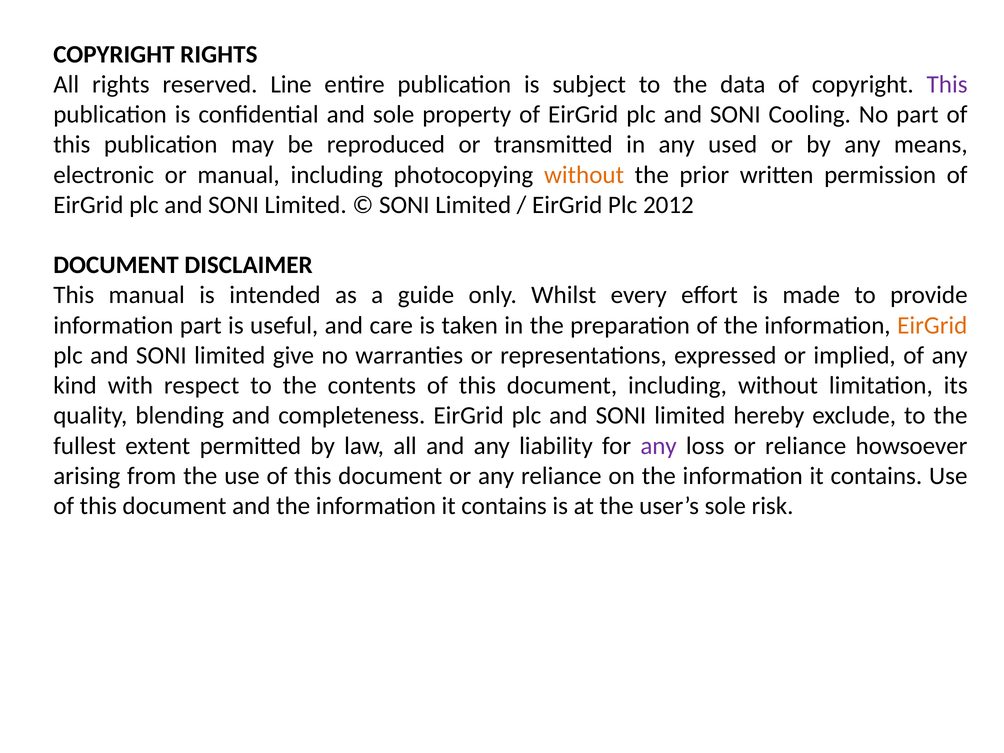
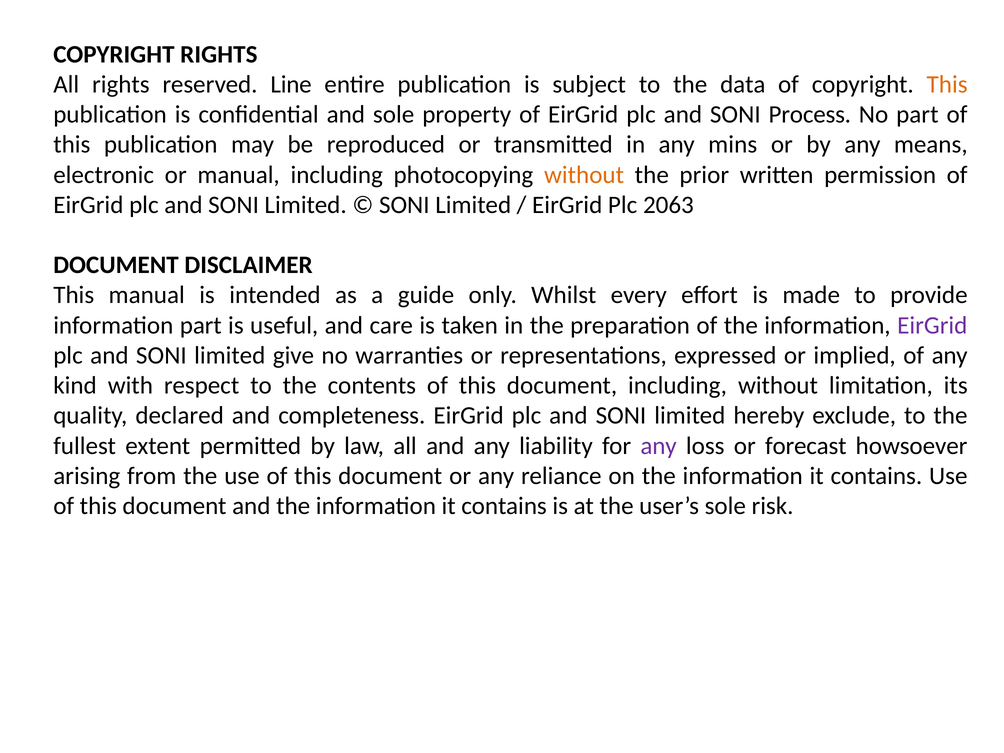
This at (947, 84) colour: purple -> orange
Cooling: Cooling -> Process
used: used -> mins
2012: 2012 -> 2063
EirGrid at (932, 325) colour: orange -> purple
blending: blending -> declared
or reliance: reliance -> forecast
